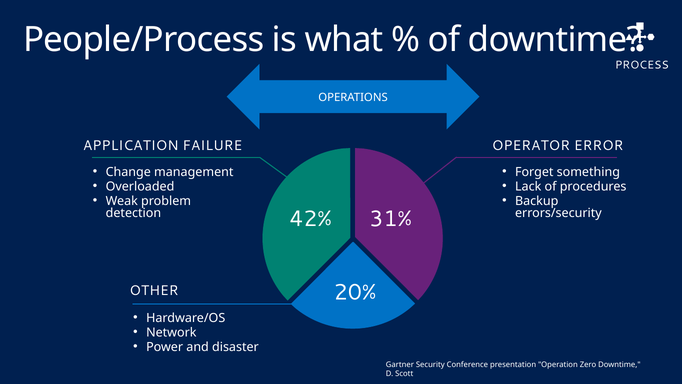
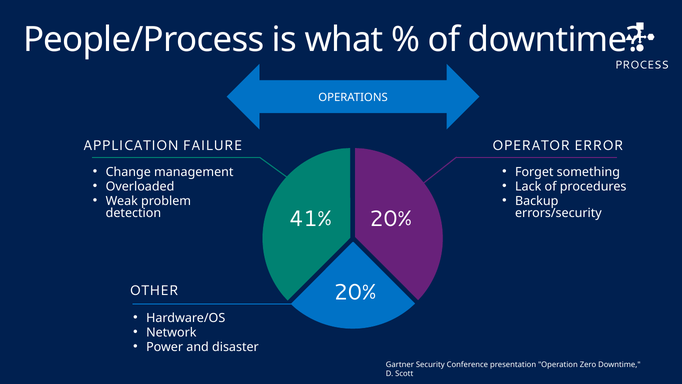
42%: 42% -> 41%
31% at (391, 219): 31% -> 20%
